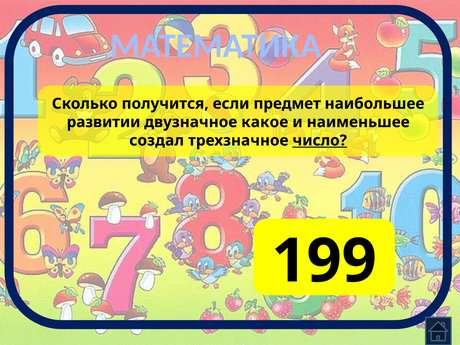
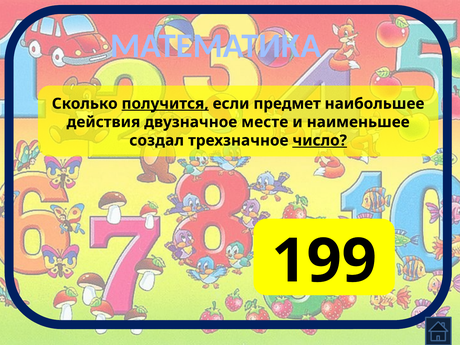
получится underline: none -> present
развитии: развитии -> действия
какое: какое -> месте
